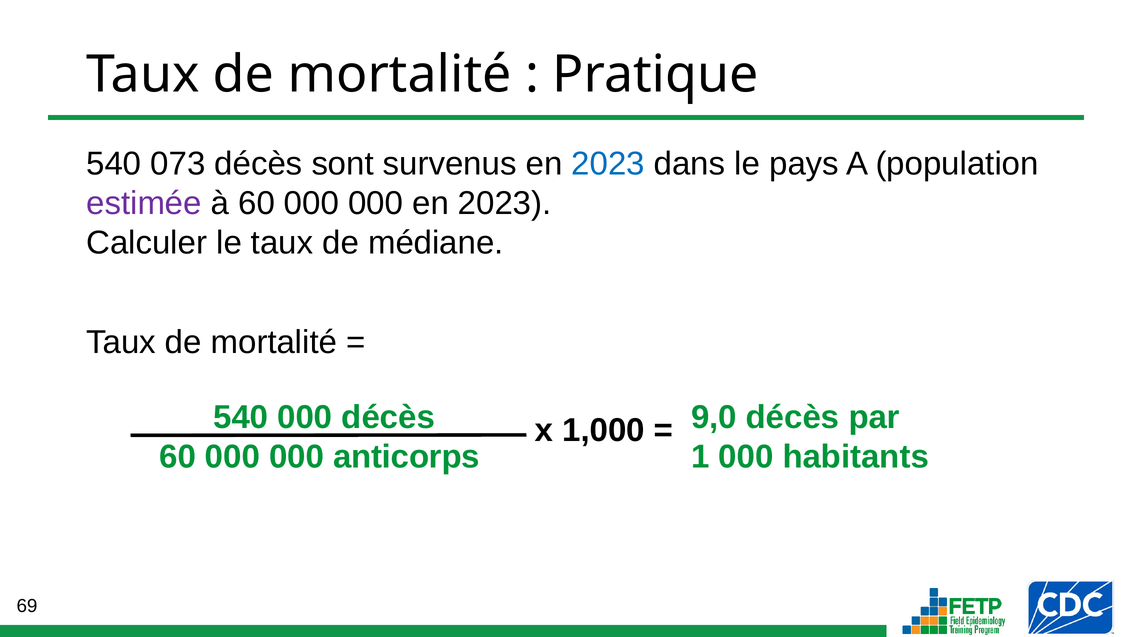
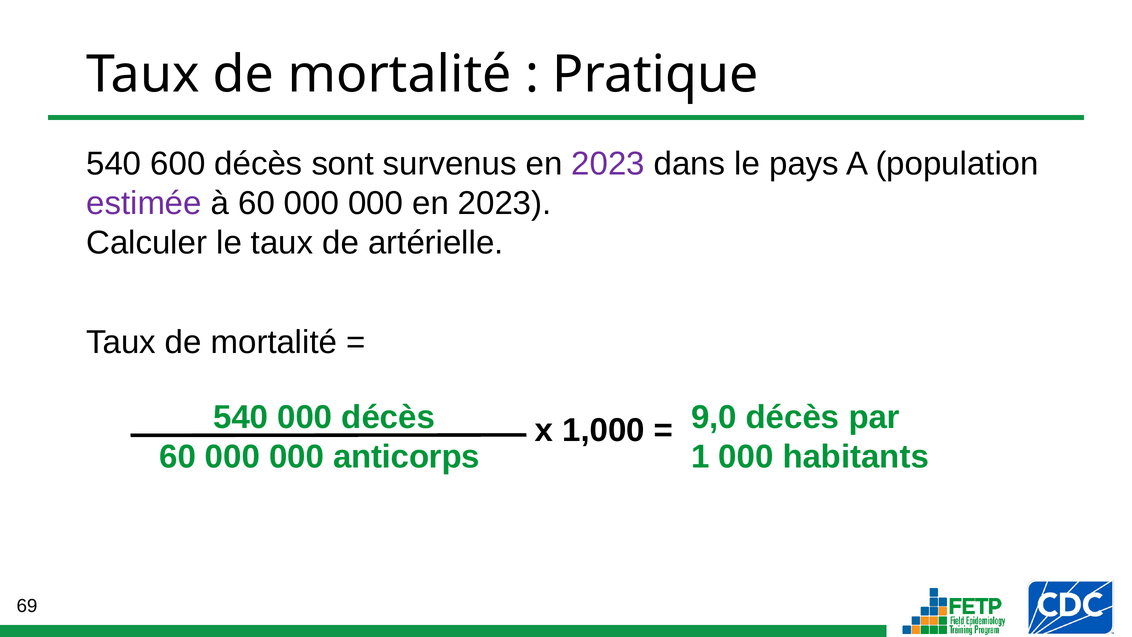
073: 073 -> 600
2023 at (608, 164) colour: blue -> purple
médiane: médiane -> artérielle
